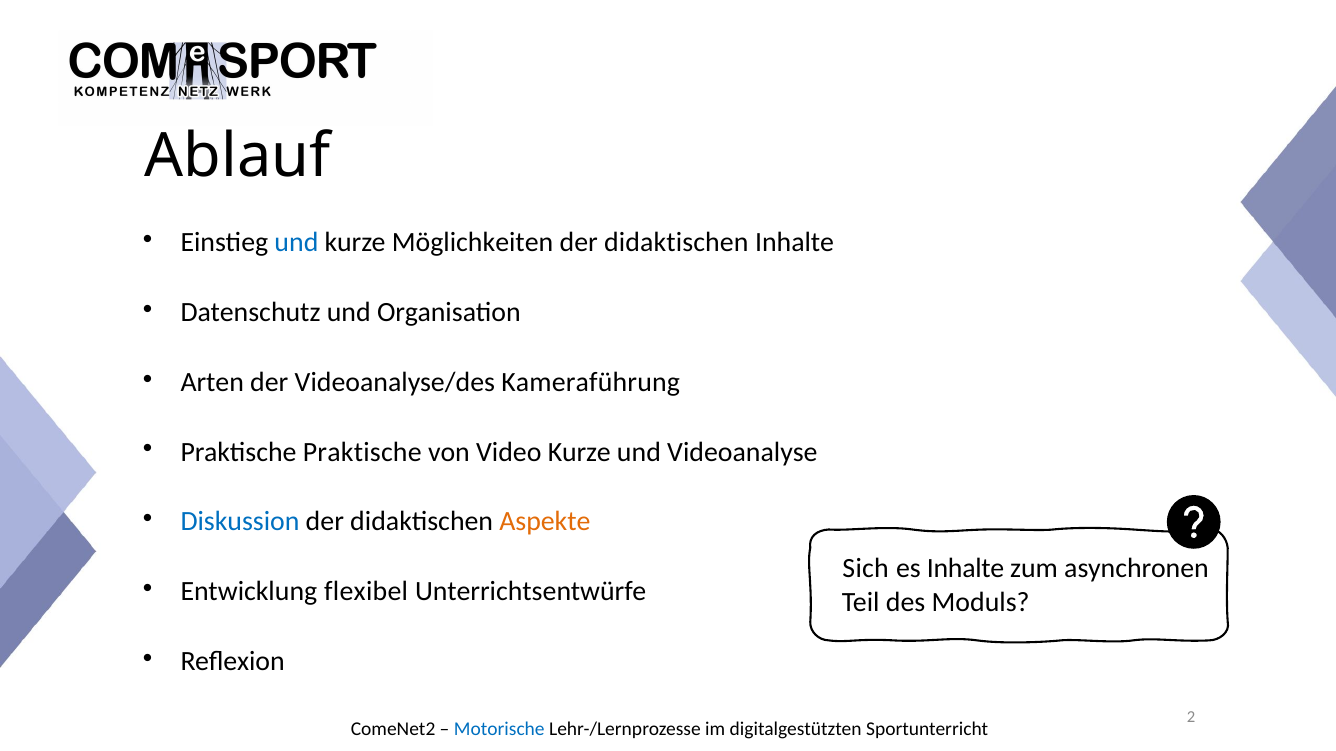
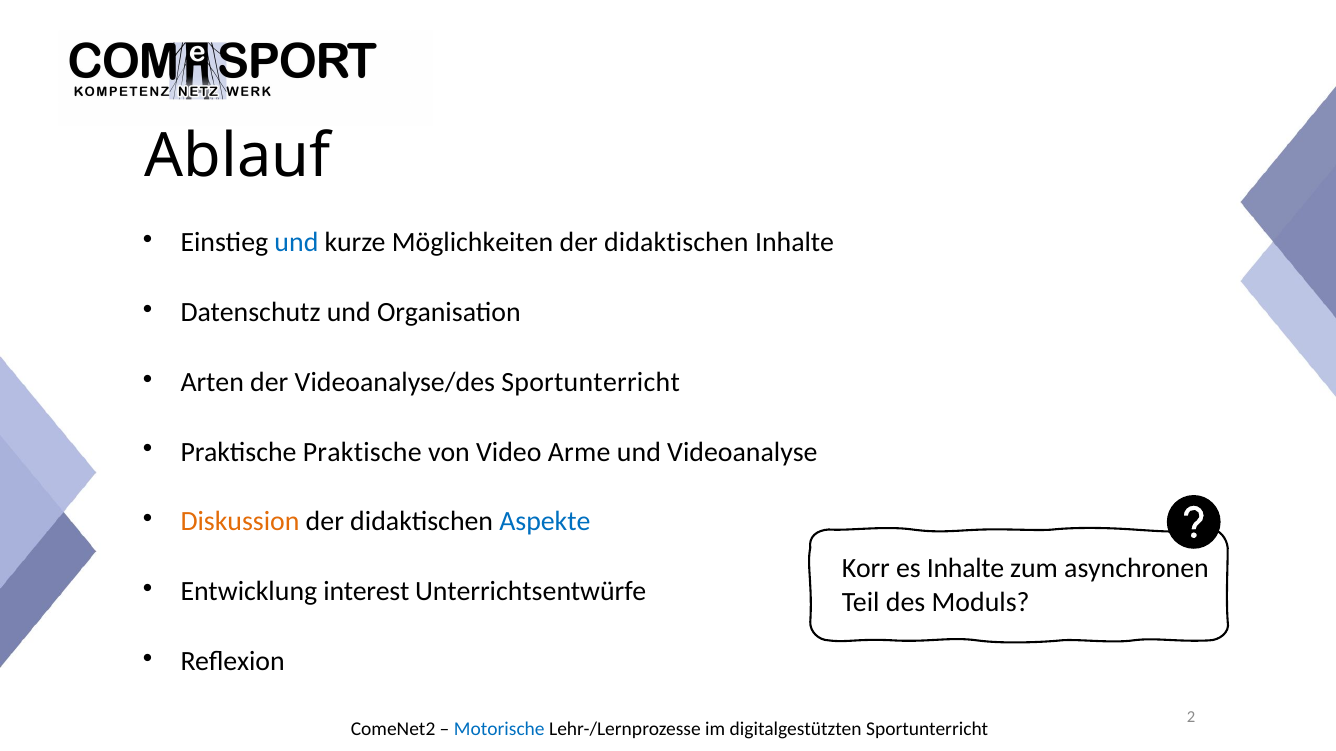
Videoanalyse/des Kameraführung: Kameraführung -> Sportunterricht
Video Kurze: Kurze -> Arme
Diskussion colour: blue -> orange
Aspekte colour: orange -> blue
Sich: Sich -> Korr
flexibel: flexibel -> interest
